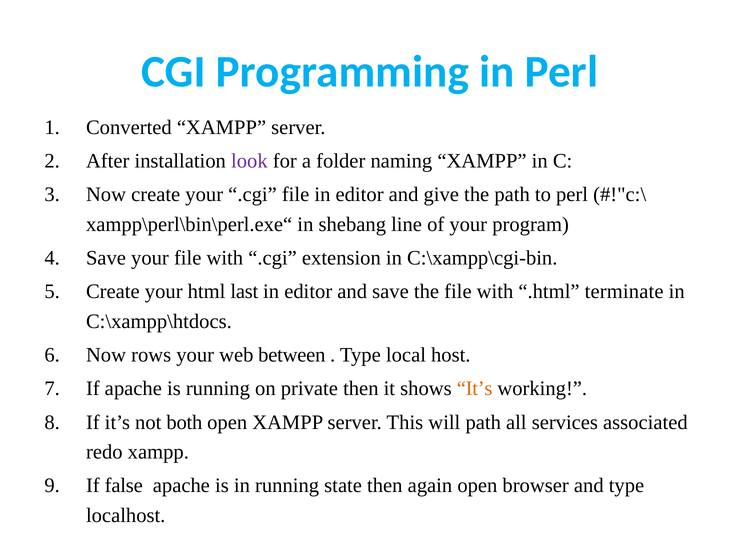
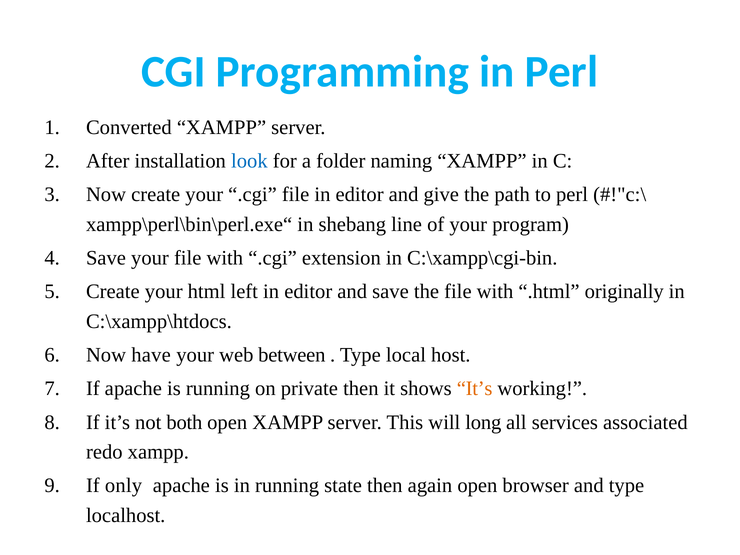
look colour: purple -> blue
last: last -> left
terminate: terminate -> originally
rows: rows -> have
will path: path -> long
false: false -> only
